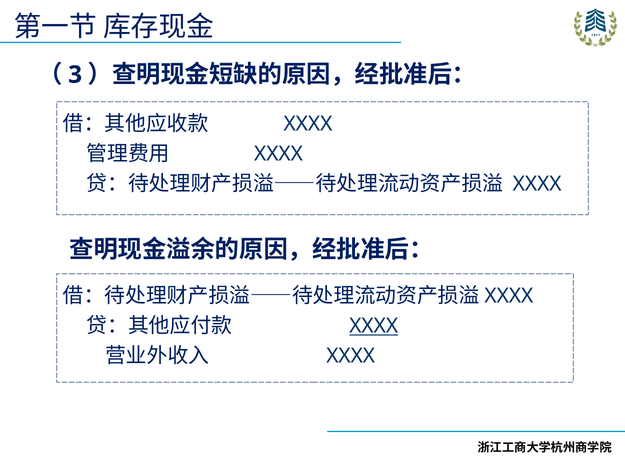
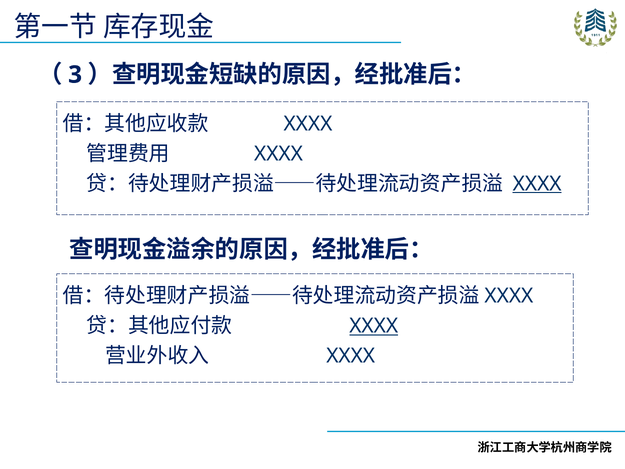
XXXX at (537, 184) underline: none -> present
